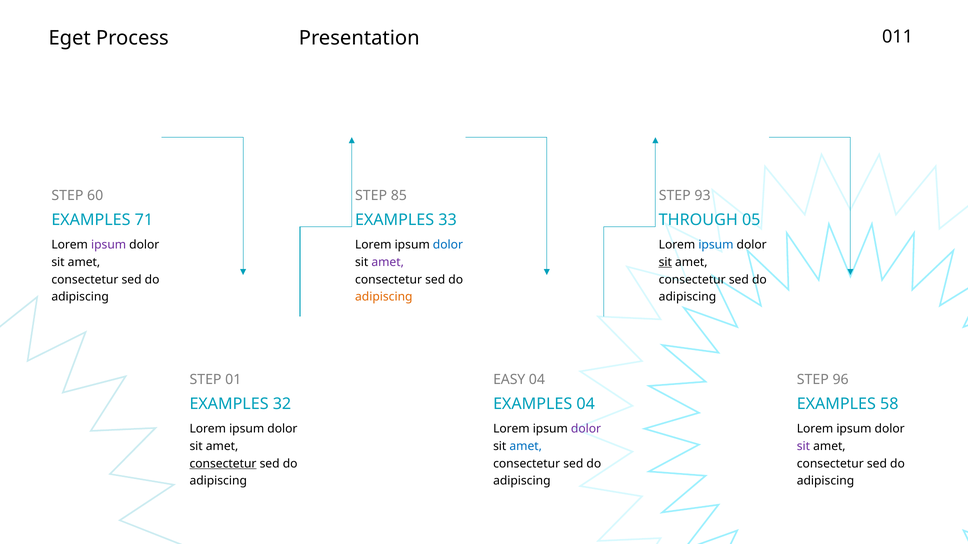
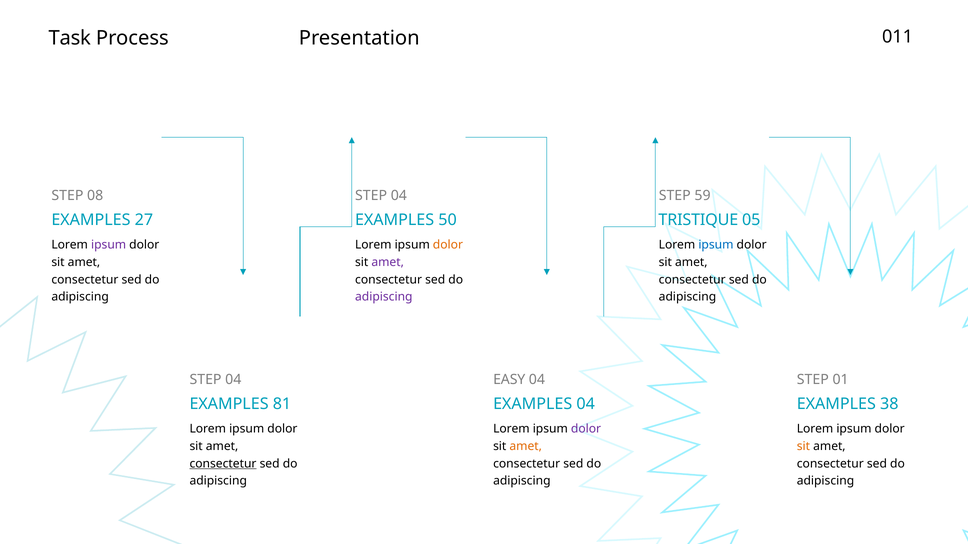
Eget: Eget -> Task
60: 60 -> 08
85 at (399, 196): 85 -> 04
93: 93 -> 59
71: 71 -> 27
33: 33 -> 50
THROUGH: THROUGH -> TRISTIQUE
dolor at (448, 245) colour: blue -> orange
sit at (665, 262) underline: present -> none
adipiscing at (384, 297) colour: orange -> purple
01 at (233, 380): 01 -> 04
96: 96 -> 01
32: 32 -> 81
58: 58 -> 38
amet at (526, 447) colour: blue -> orange
sit at (803, 447) colour: purple -> orange
